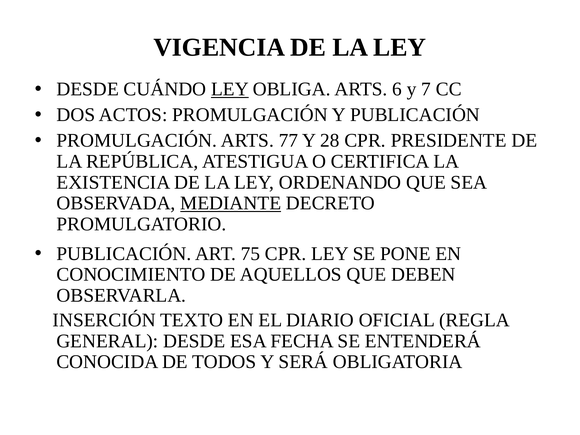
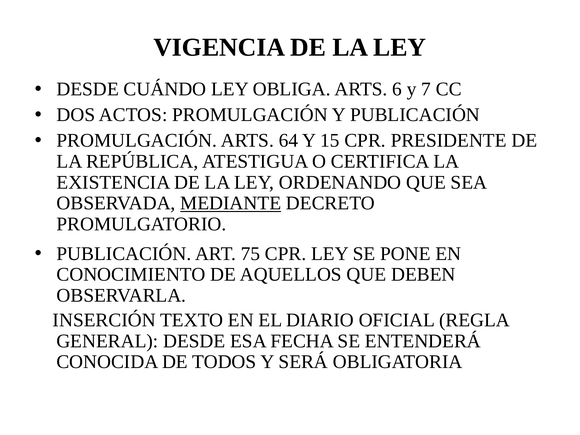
LEY at (230, 89) underline: present -> none
77: 77 -> 64
28: 28 -> 15
